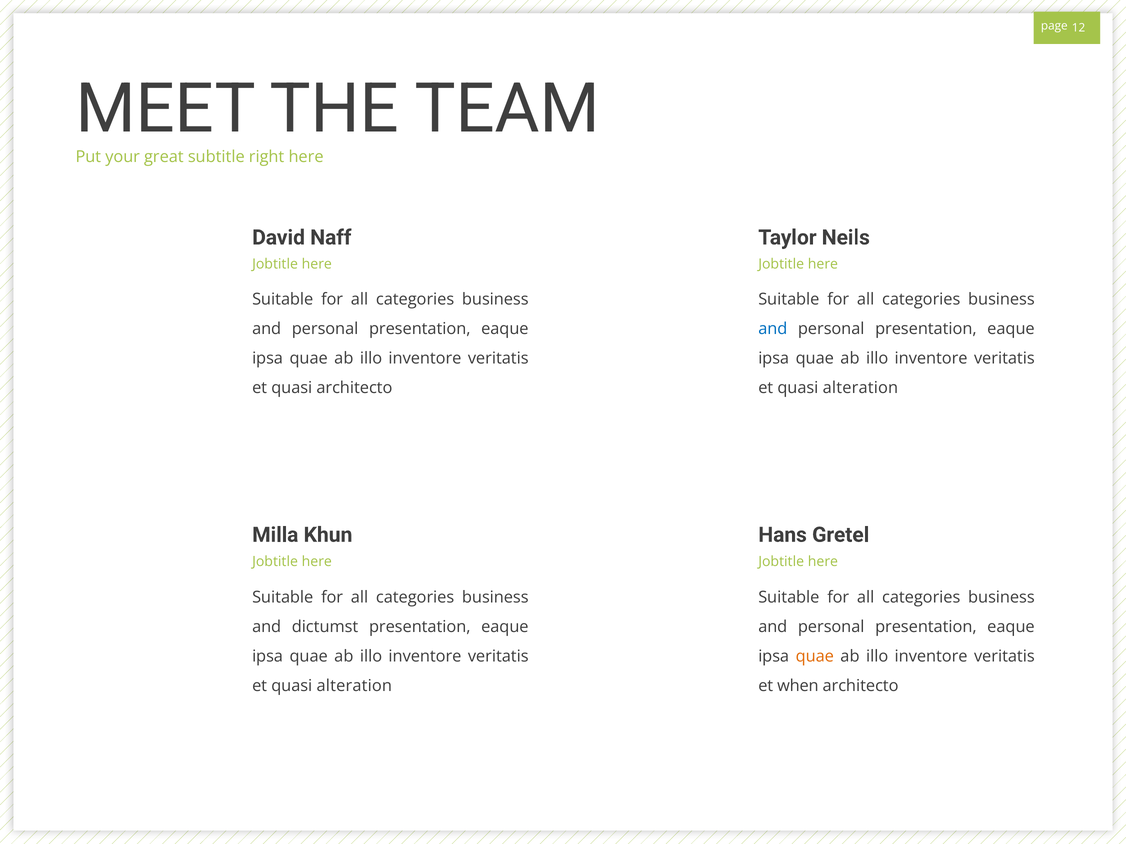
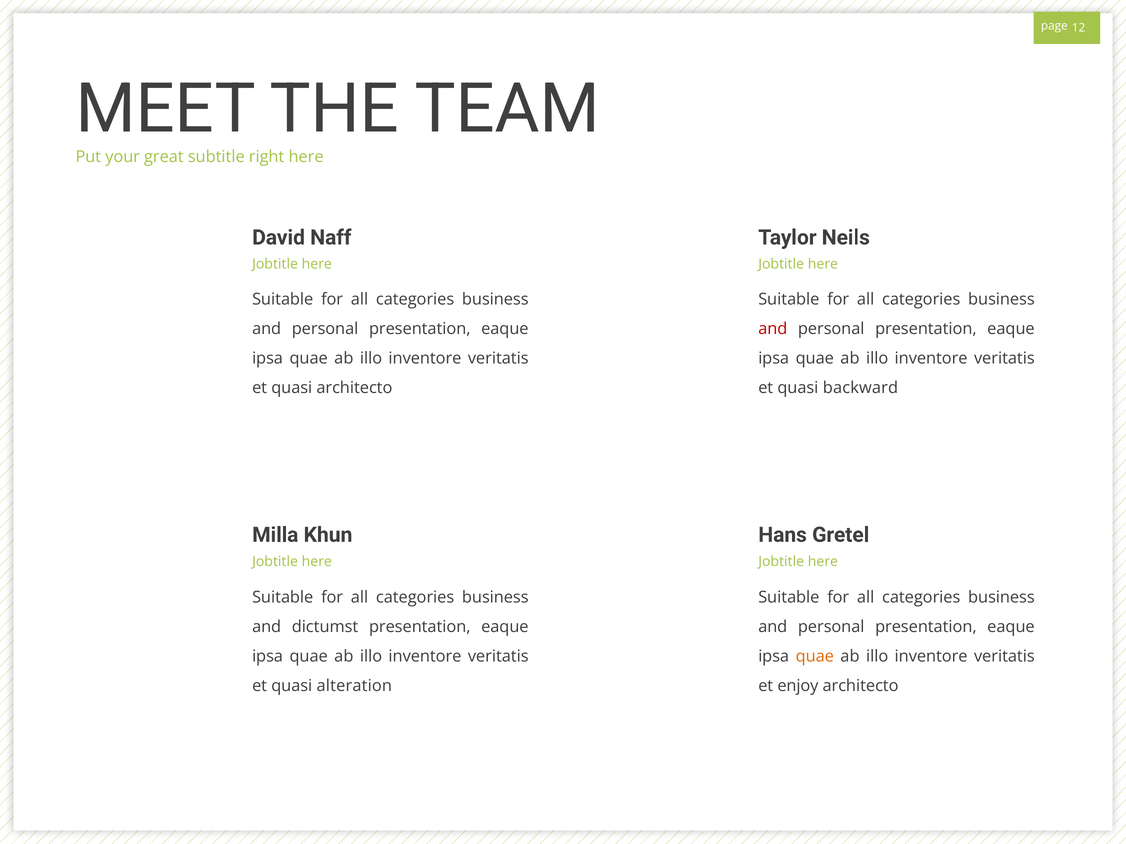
and at (773, 329) colour: blue -> red
alteration at (860, 388): alteration -> backward
when: when -> enjoy
